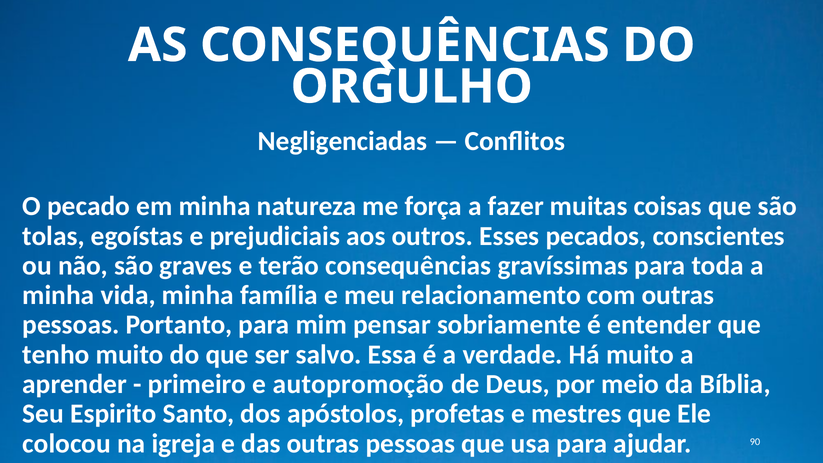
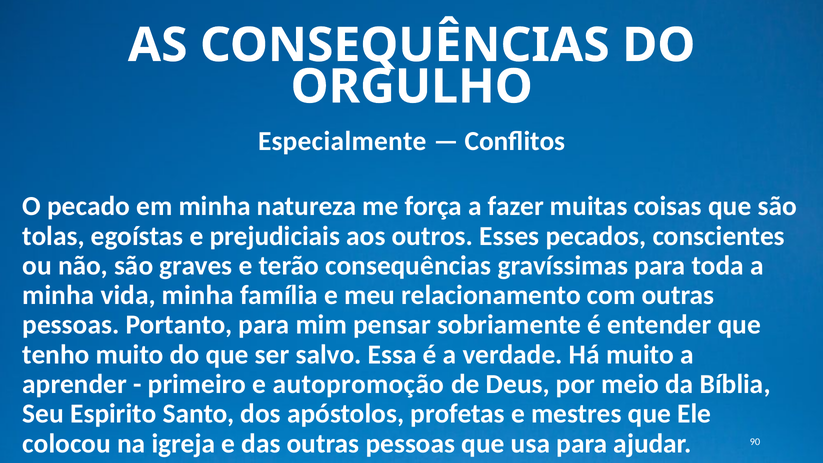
Negligenciadas: Negligenciadas -> Especialmente
